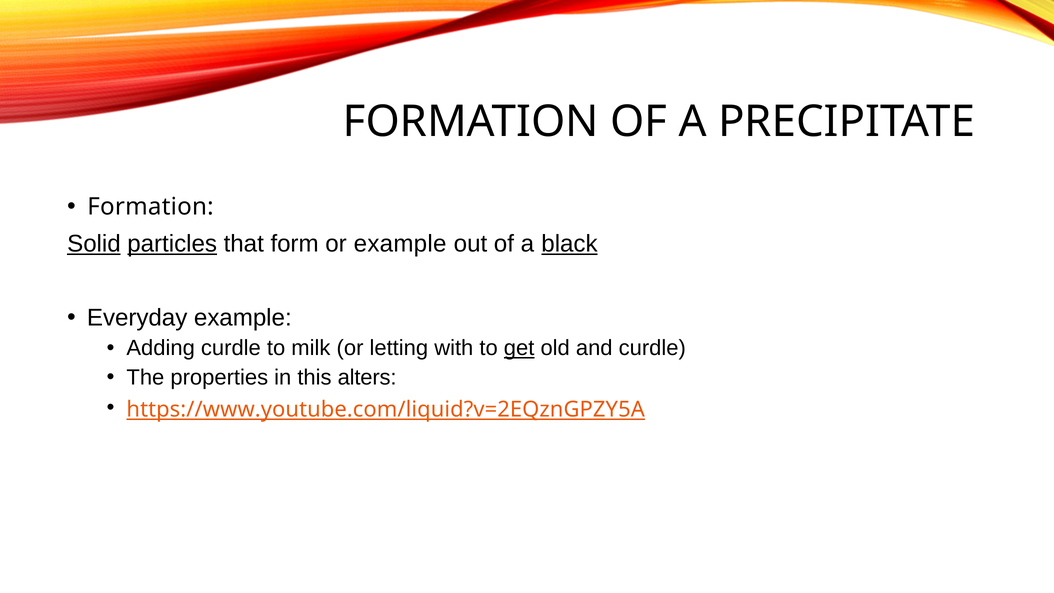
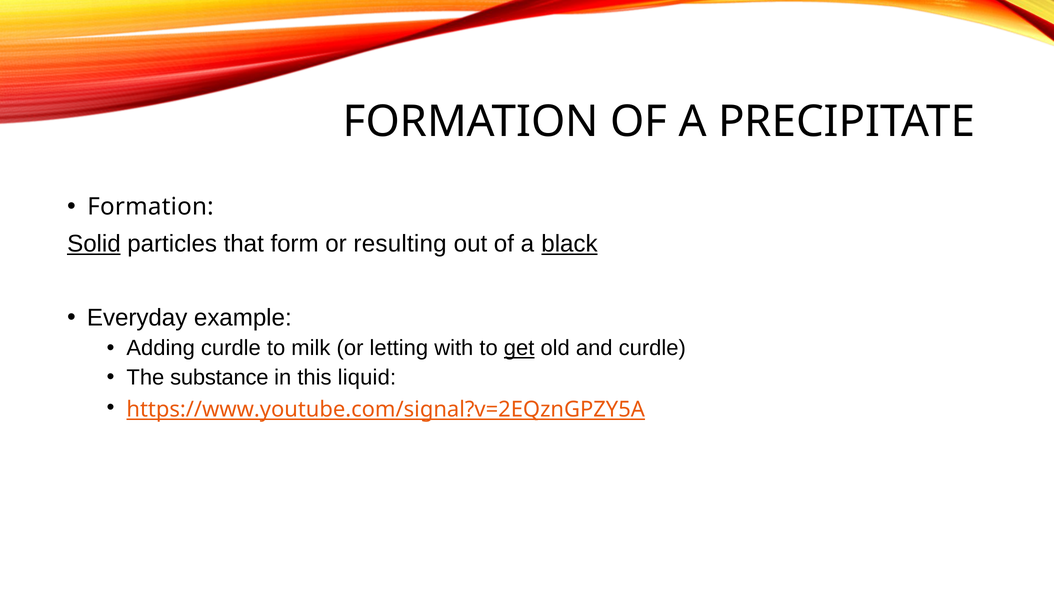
particles underline: present -> none
or example: example -> resulting
properties: properties -> substance
alters: alters -> liquid
https://www.youtube.com/liquid?v=2EQznGPZY5A: https://www.youtube.com/liquid?v=2EQznGPZY5A -> https://www.youtube.com/signal?v=2EQznGPZY5A
